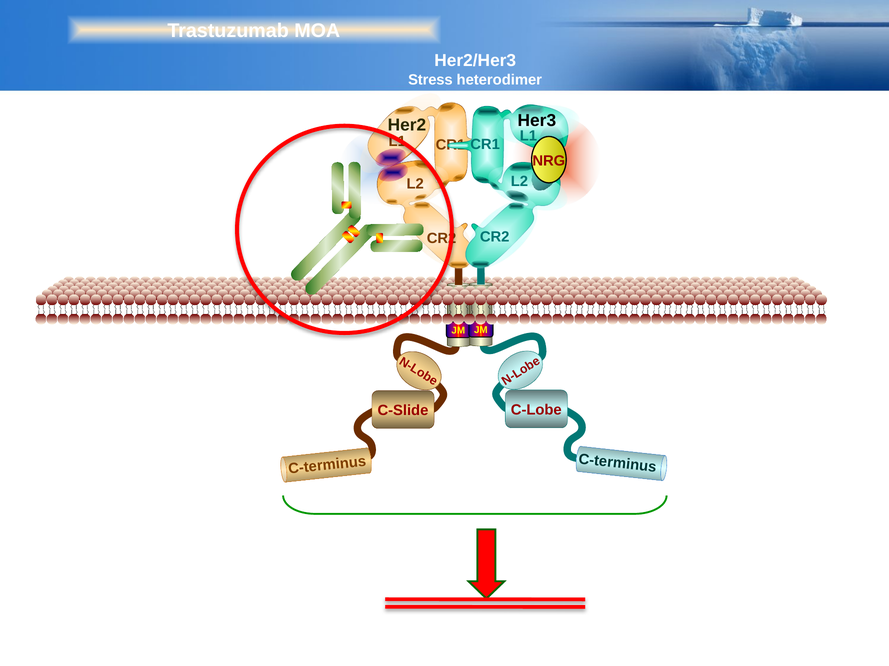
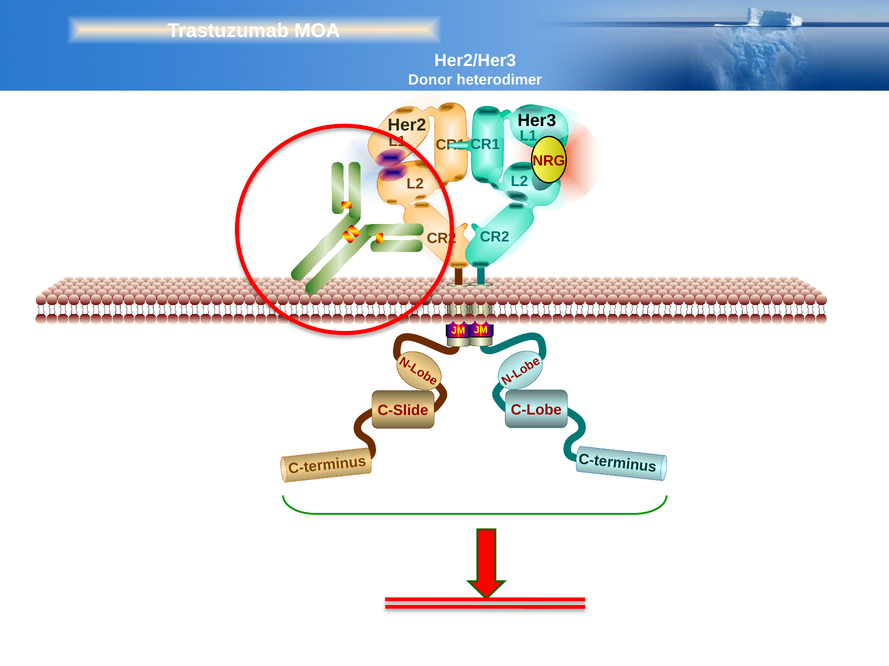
Stress: Stress -> Donor
